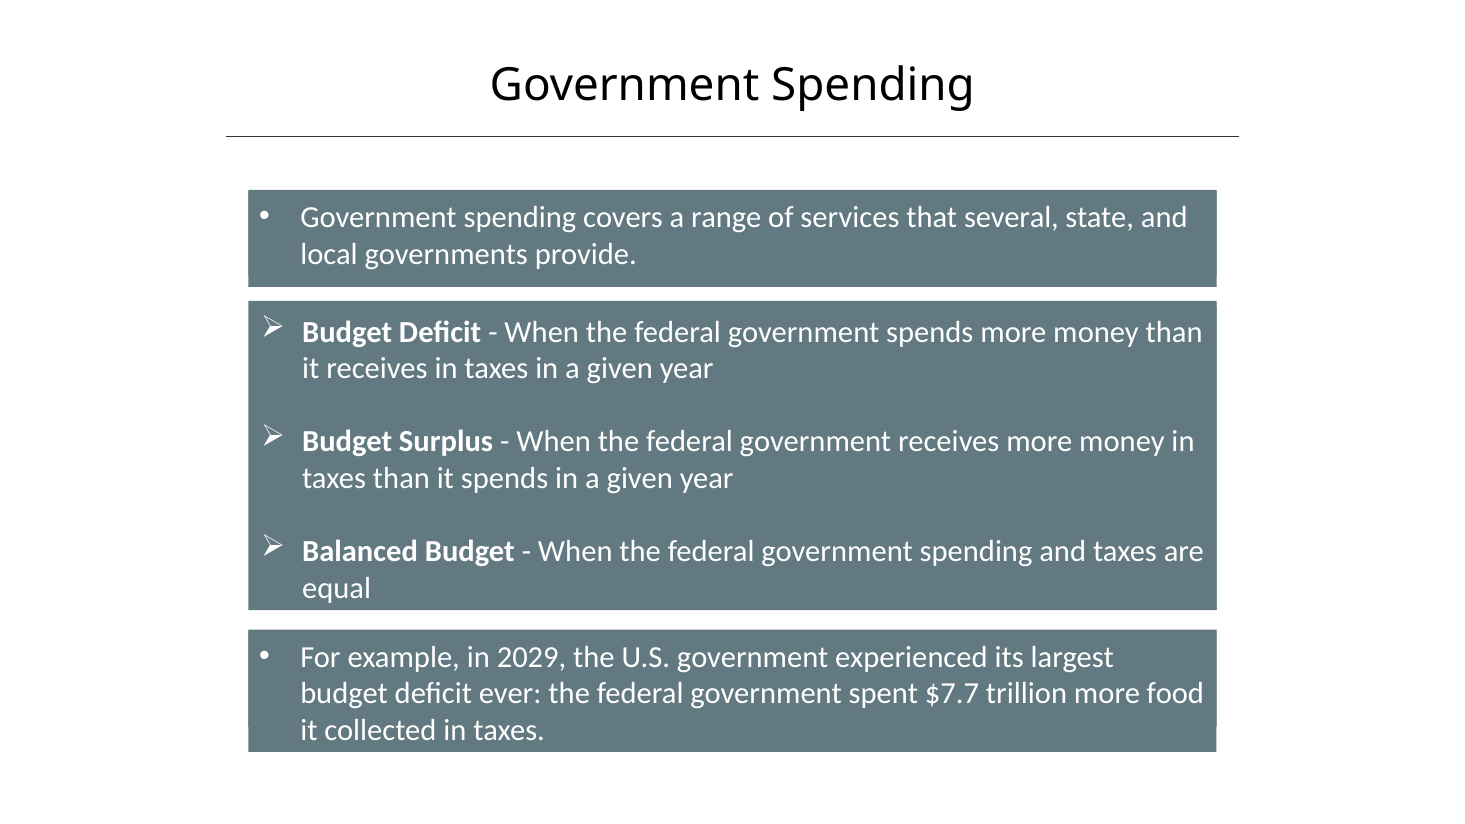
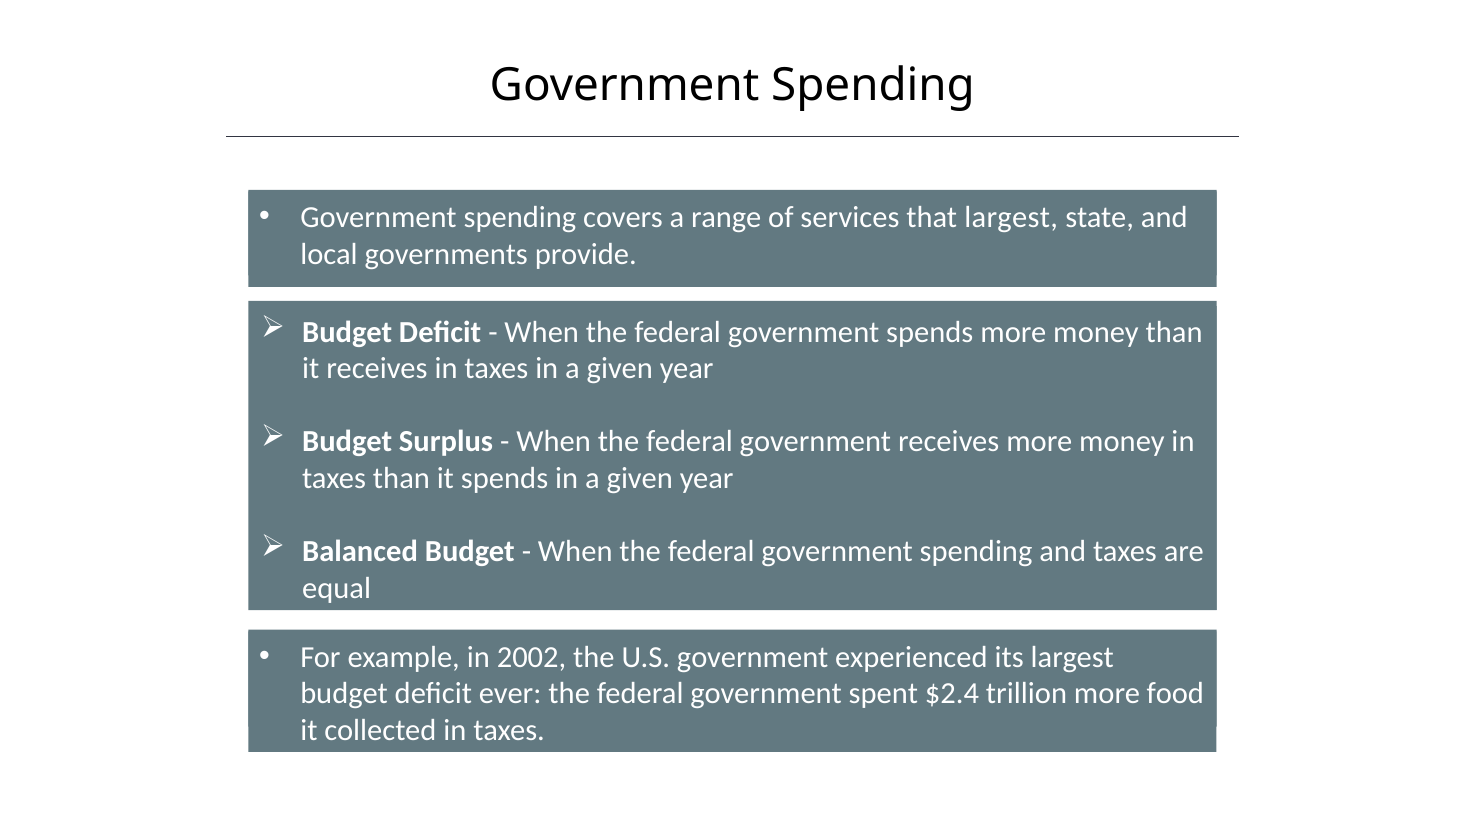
that several: several -> largest
2029: 2029 -> 2002
$7.7: $7.7 -> $2.4
